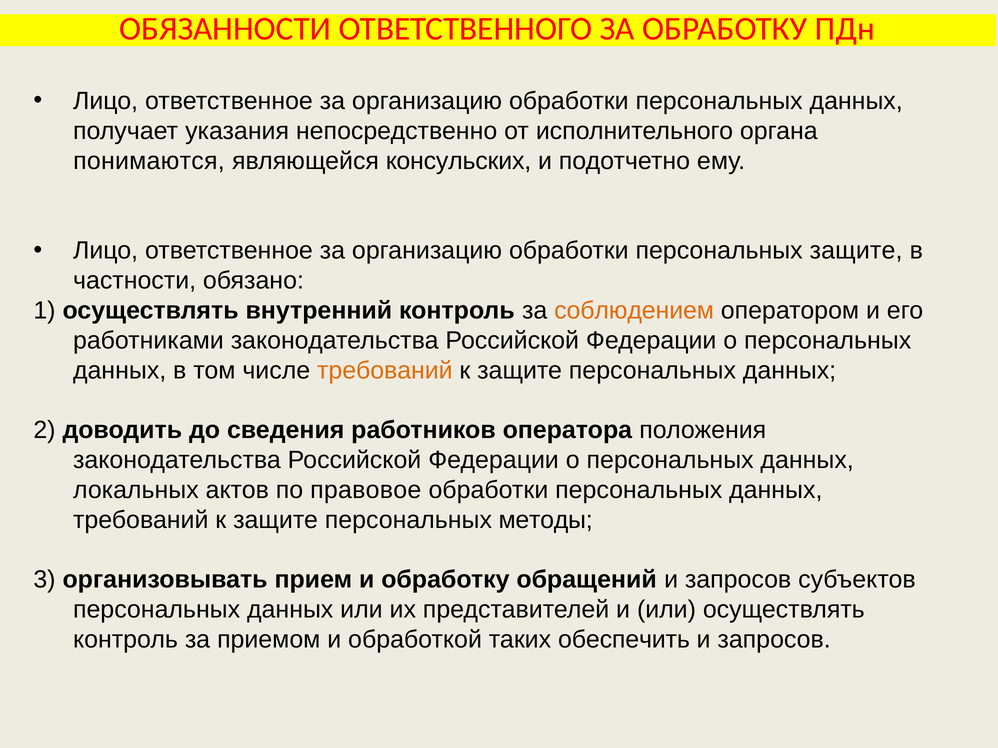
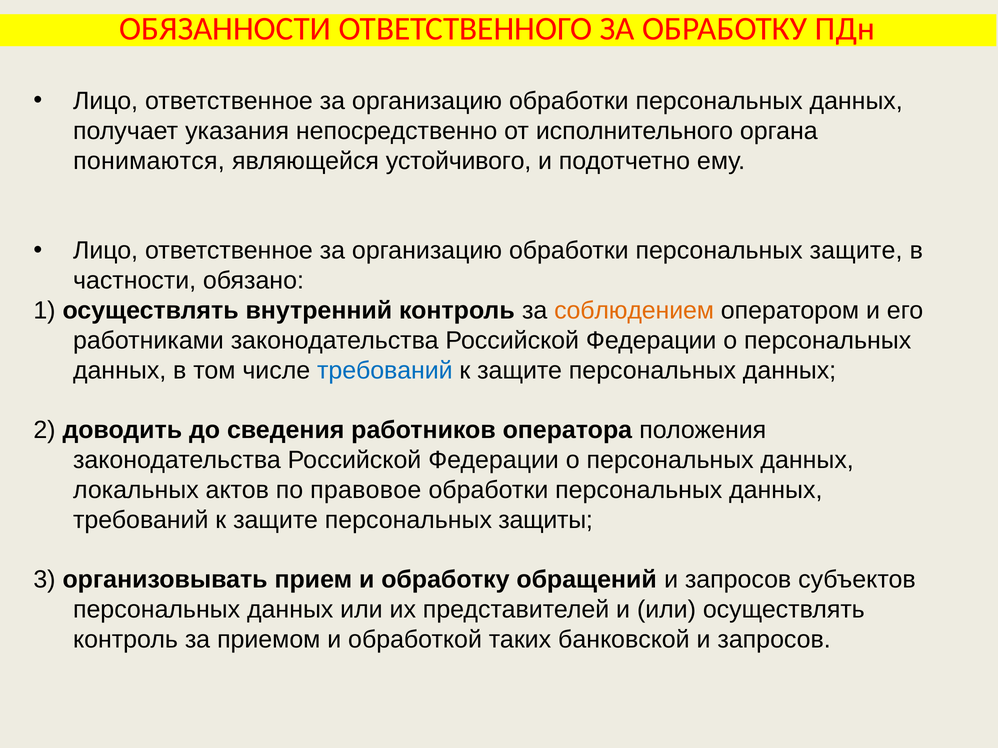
консульских: консульских -> устойчивого
требований at (385, 371) colour: orange -> blue
методы: методы -> защиты
обеспечить: обеспечить -> банковской
